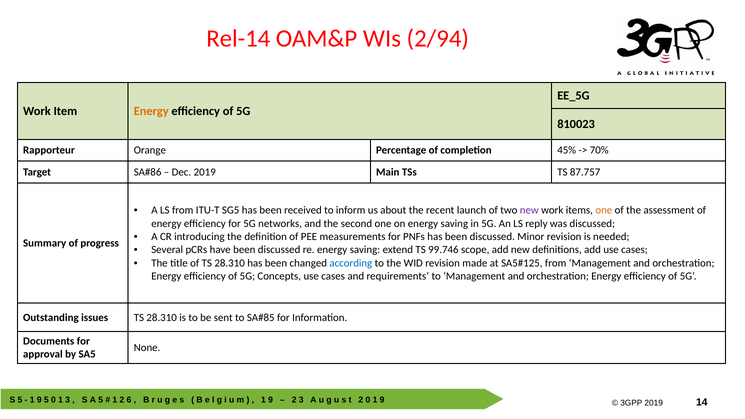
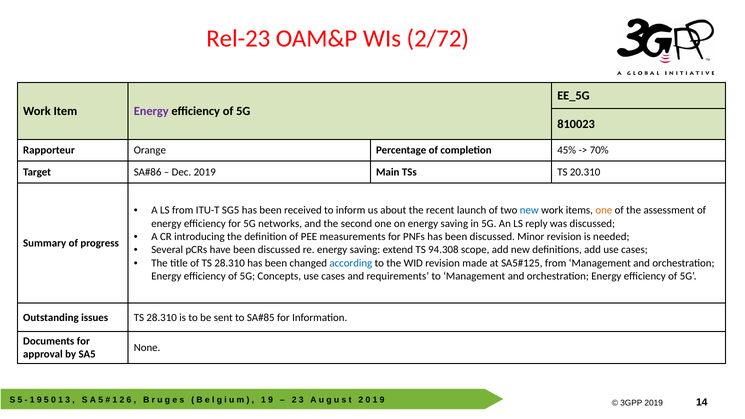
Rel-14: Rel-14 -> Rel-23
2/94: 2/94 -> 2/72
Energy at (151, 111) colour: orange -> purple
87.757: 87.757 -> 20.310
new at (529, 210) colour: purple -> blue
99.746: 99.746 -> 94.308
